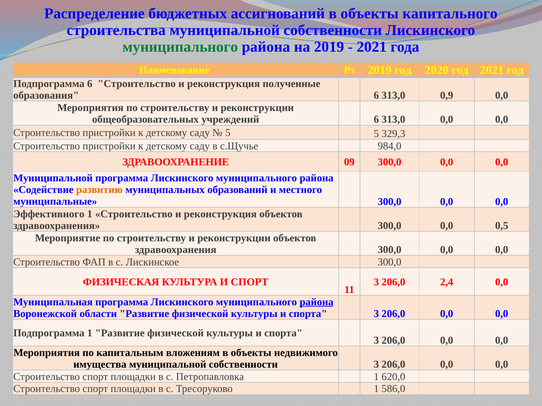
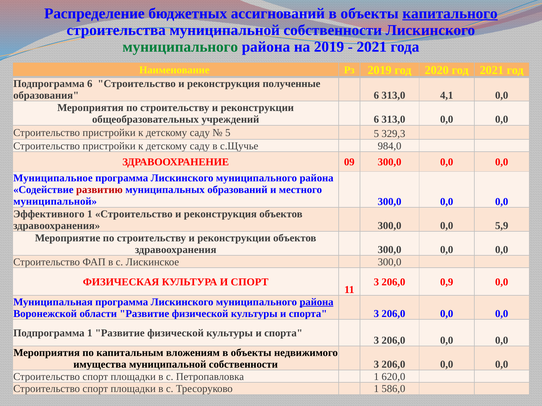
капитального underline: none -> present
0,9: 0,9 -> 4,1
Муниципальной at (53, 178): Муниципальной -> Муниципальное
развитию colour: orange -> red
муниципальные at (55, 202): муниципальные -> муниципальной
0,5: 0,5 -> 5,9
2,4: 2,4 -> 0,9
